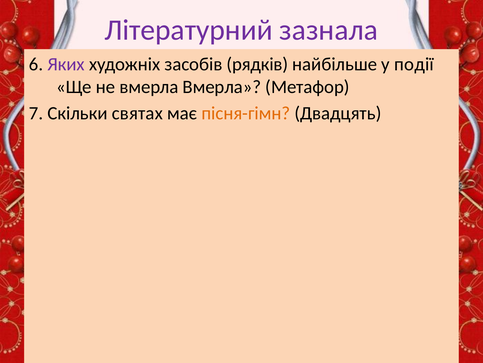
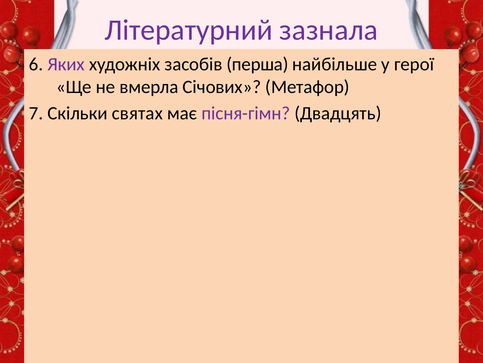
рядків: рядків -> перша
події: події -> герої
вмерла Вмерла: Вмерла -> Січових
пісня-гімн colour: orange -> purple
